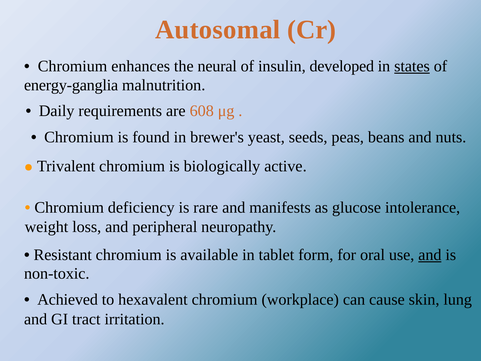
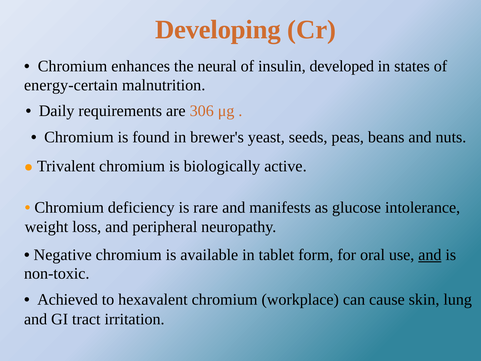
Autosomal: Autosomal -> Developing
states underline: present -> none
energy-ganglia: energy-ganglia -> energy-certain
608: 608 -> 306
Resistant: Resistant -> Negative
